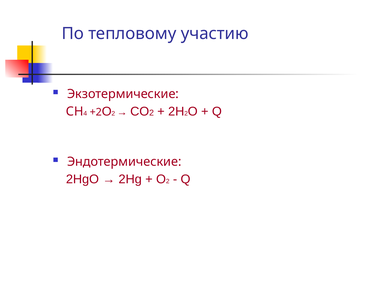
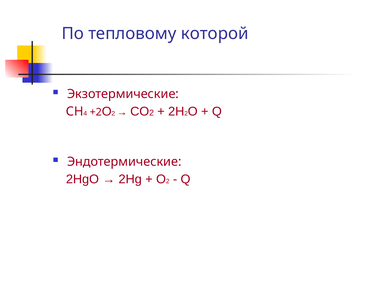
участию: участию -> которой
